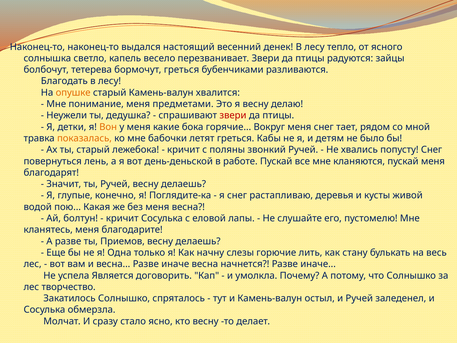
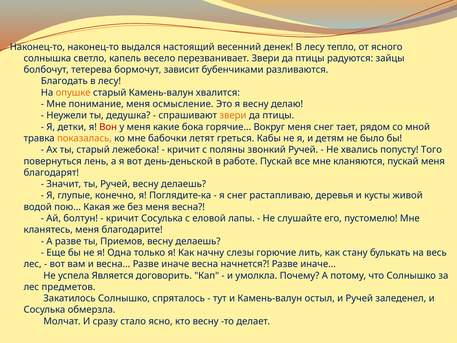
бормочут греться: греться -> зависит
предметами: предметами -> осмысление
звери at (233, 115) colour: red -> orange
Вон colour: orange -> red
попусту Снег: Снег -> Того
творчество: творчество -> предметов
